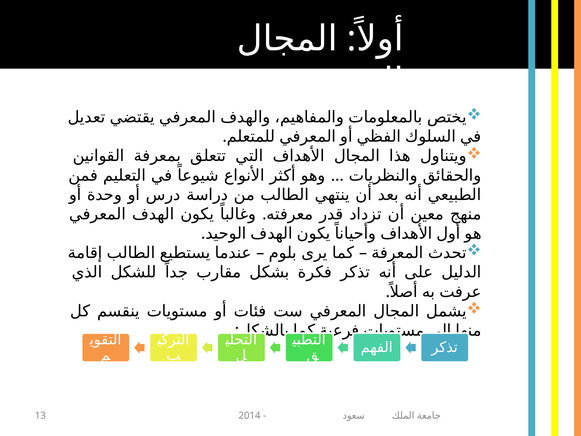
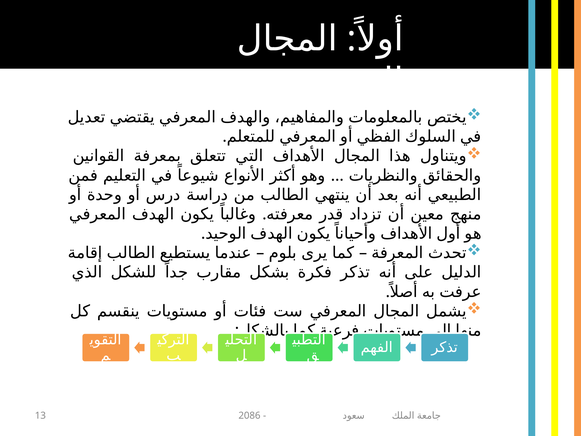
2014: 2014 -> 2086
